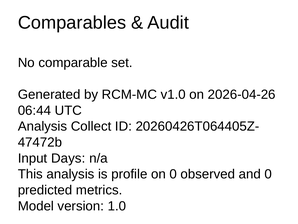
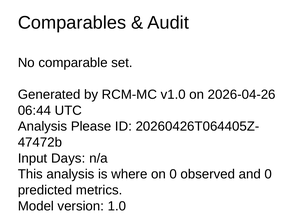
Collect: Collect -> Please
profile: profile -> where
